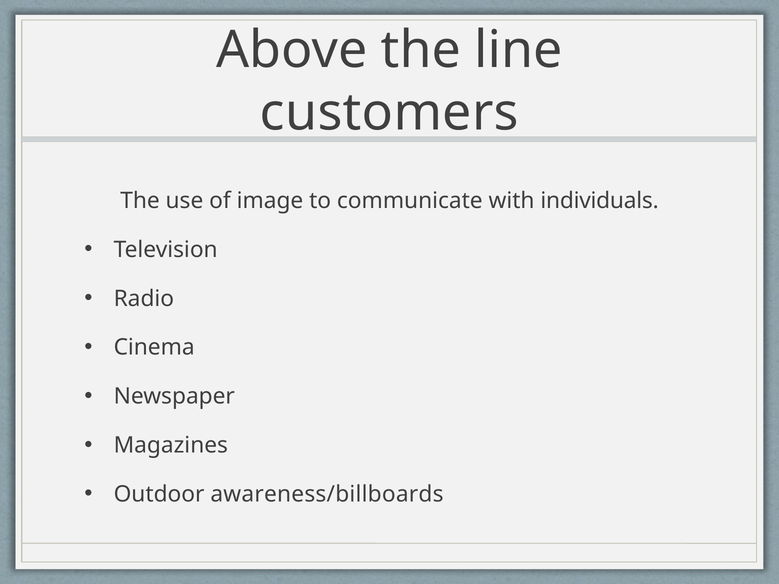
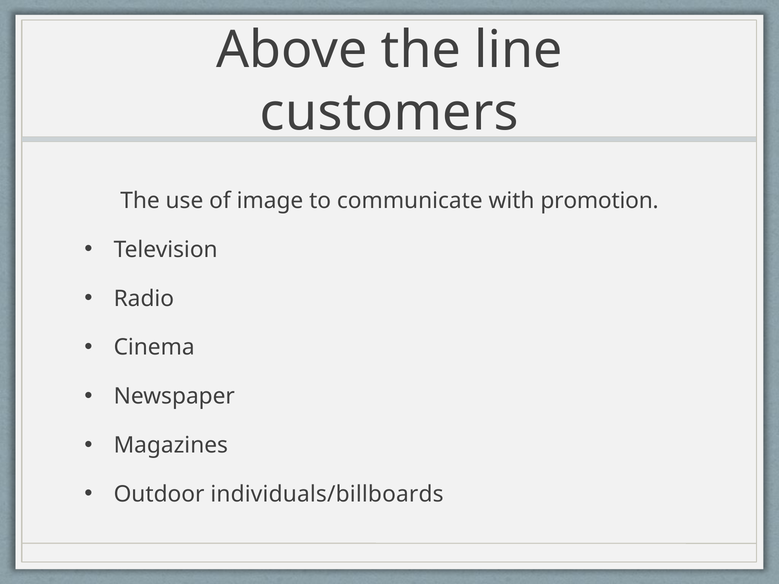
individuals: individuals -> promotion
awareness/billboards: awareness/billboards -> individuals/billboards
